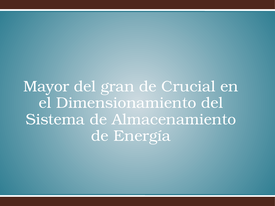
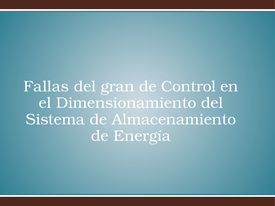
Mayor: Mayor -> Fallas
Crucial: Crucial -> Control
